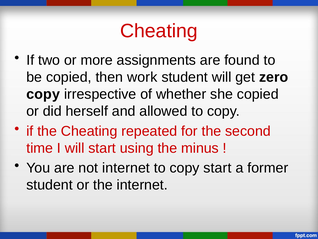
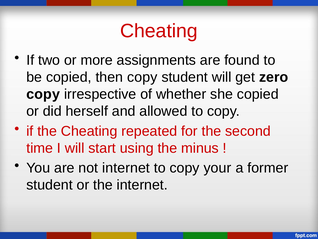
then work: work -> copy
copy start: start -> your
